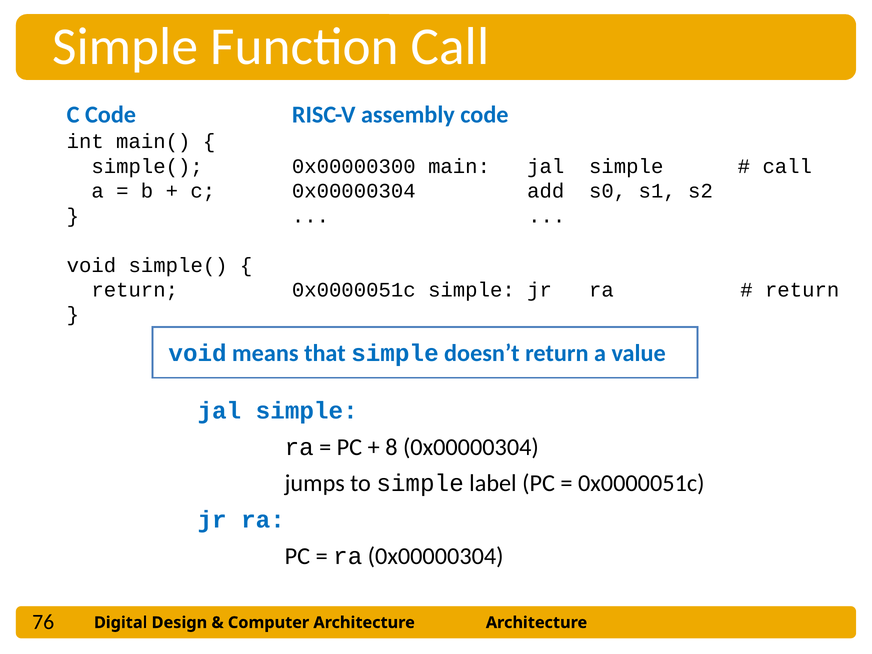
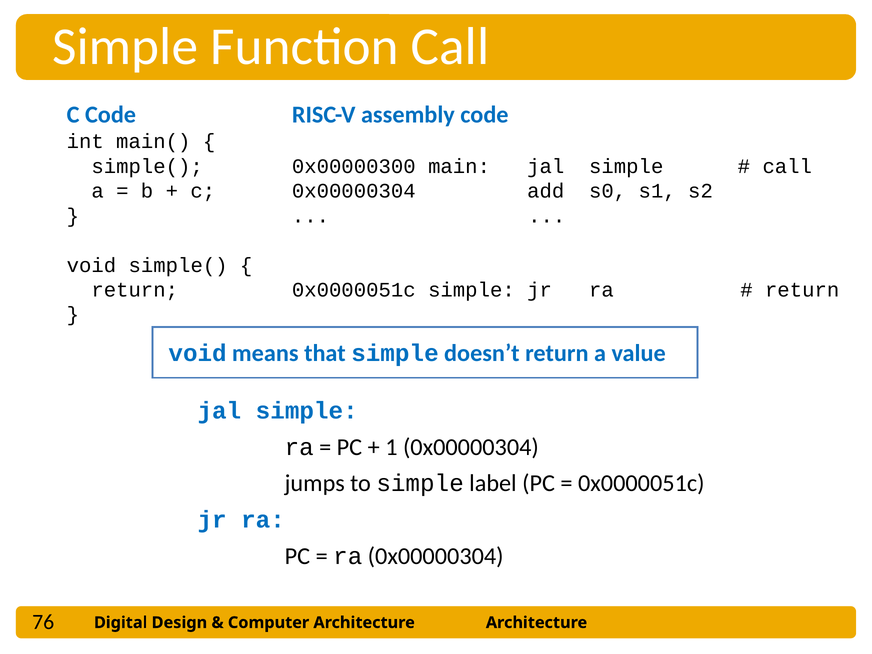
8: 8 -> 1
